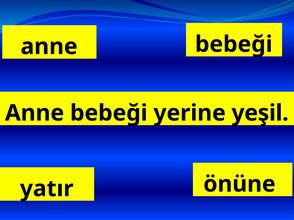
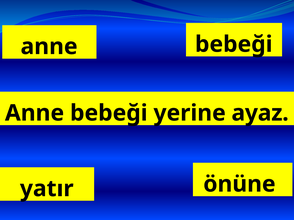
yeşil: yeşil -> ayaz
